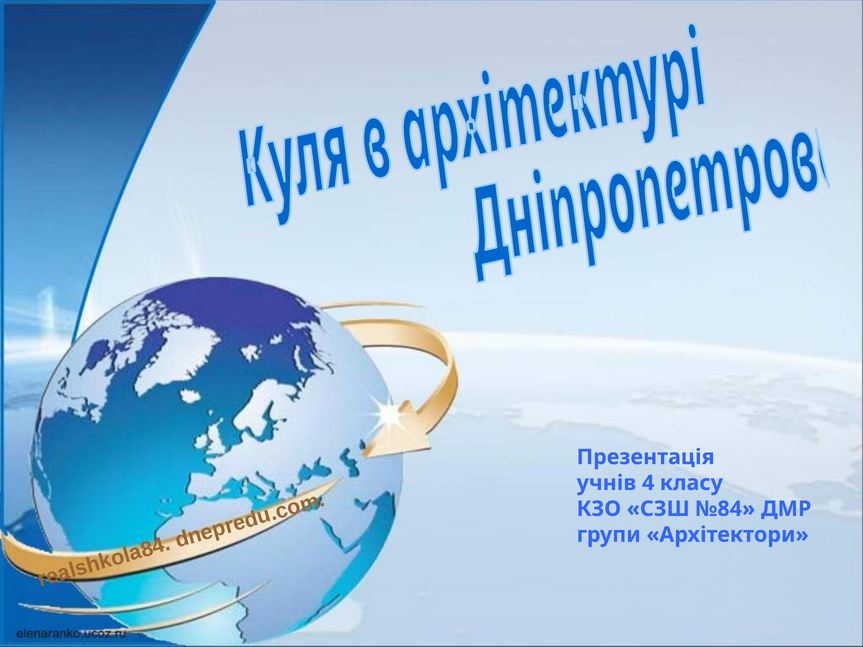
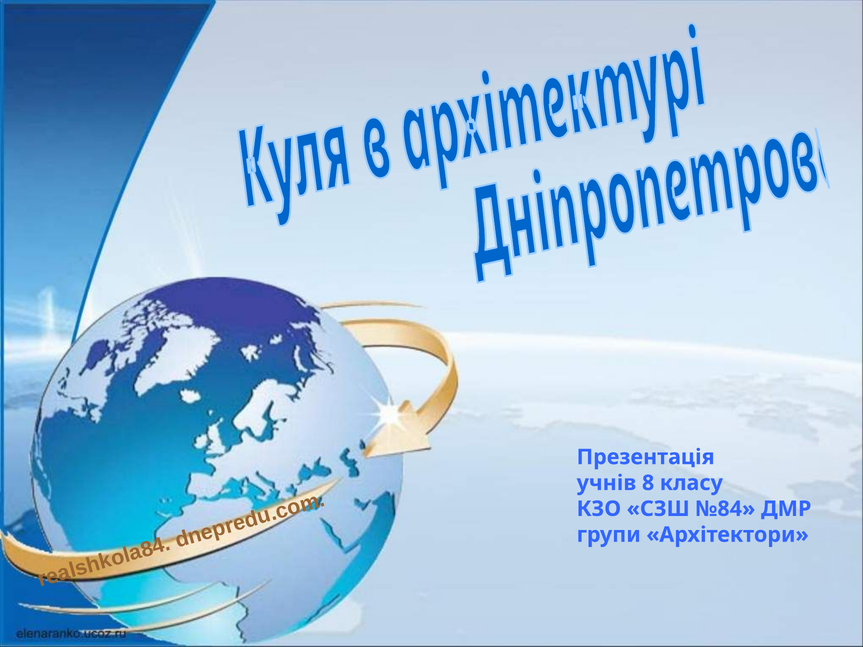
учнів 4: 4 -> 8
